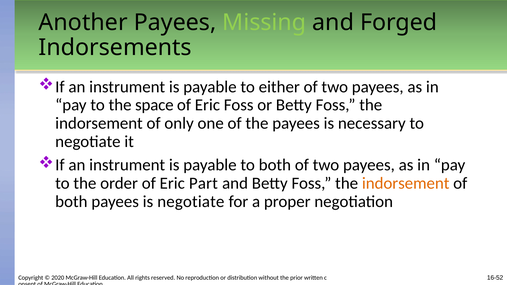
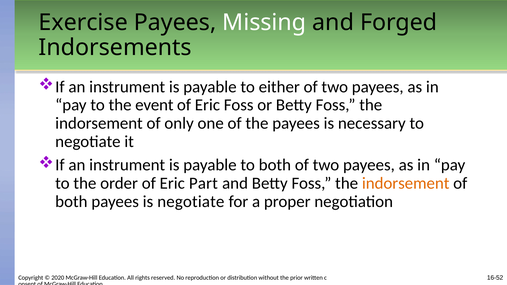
Another: Another -> Exercise
Missing colour: light green -> white
space: space -> event
